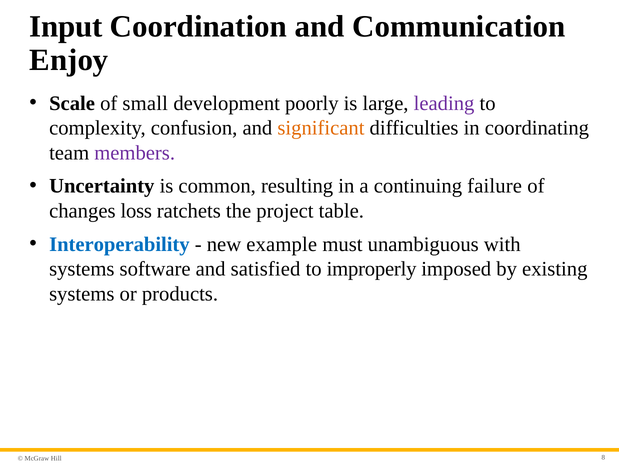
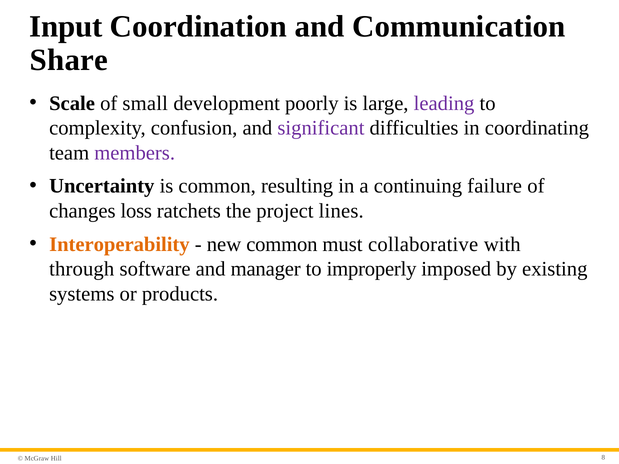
Enjoy: Enjoy -> Share
significant colour: orange -> purple
table: table -> lines
Interoperability colour: blue -> orange
new example: example -> common
unambiguous: unambiguous -> collaborative
systems at (82, 269): systems -> through
satisfied: satisfied -> manager
